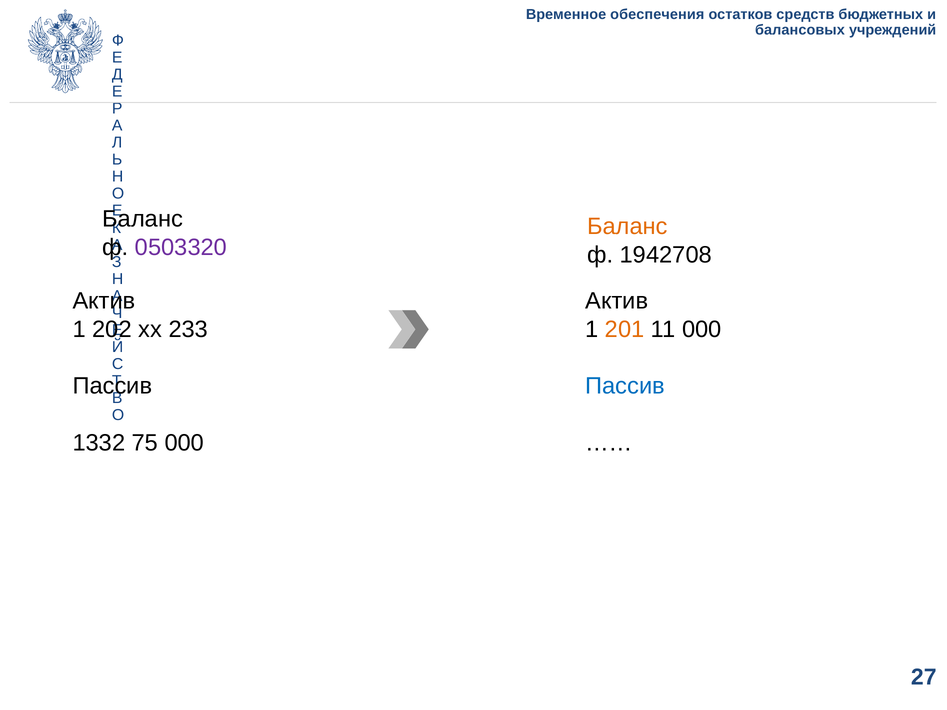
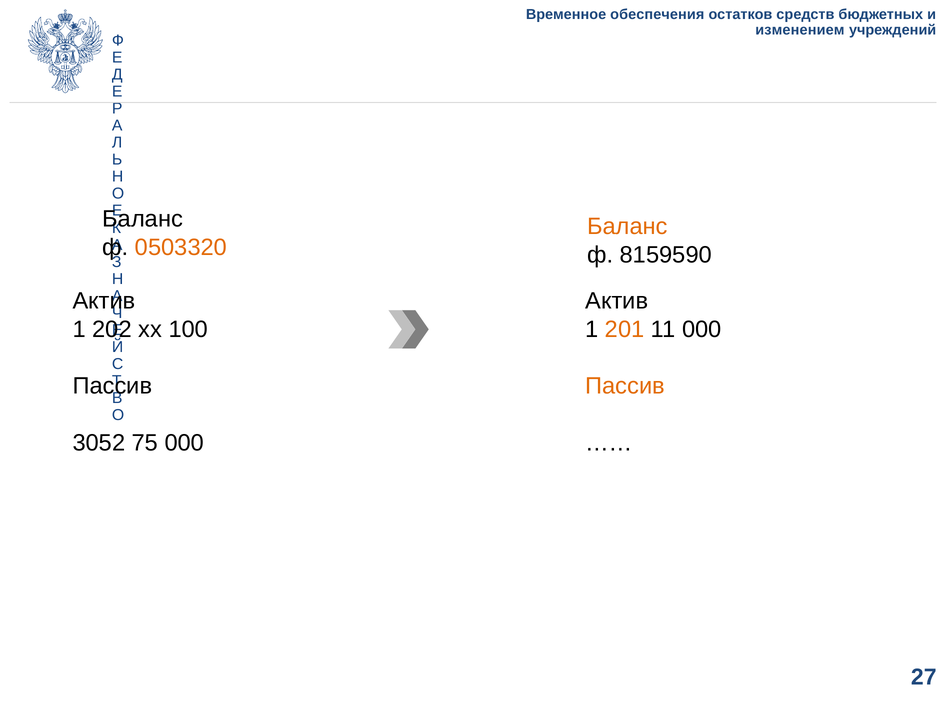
балансовых: балансовых -> изменением
0503320 colour: purple -> orange
1942708: 1942708 -> 8159590
233: 233 -> 100
Пассив at (625, 386) colour: blue -> orange
1332: 1332 -> 3052
